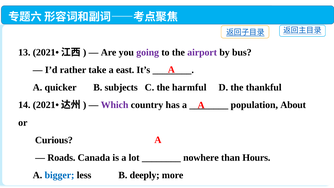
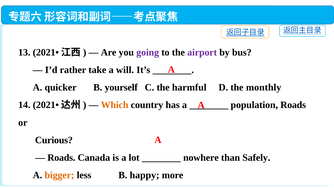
east: east -> will
subjects: subjects -> yourself
thankful: thankful -> monthly
Which colour: purple -> orange
population About: About -> Roads
Hours: Hours -> Safely
bigger colour: blue -> orange
deeply: deeply -> happy
